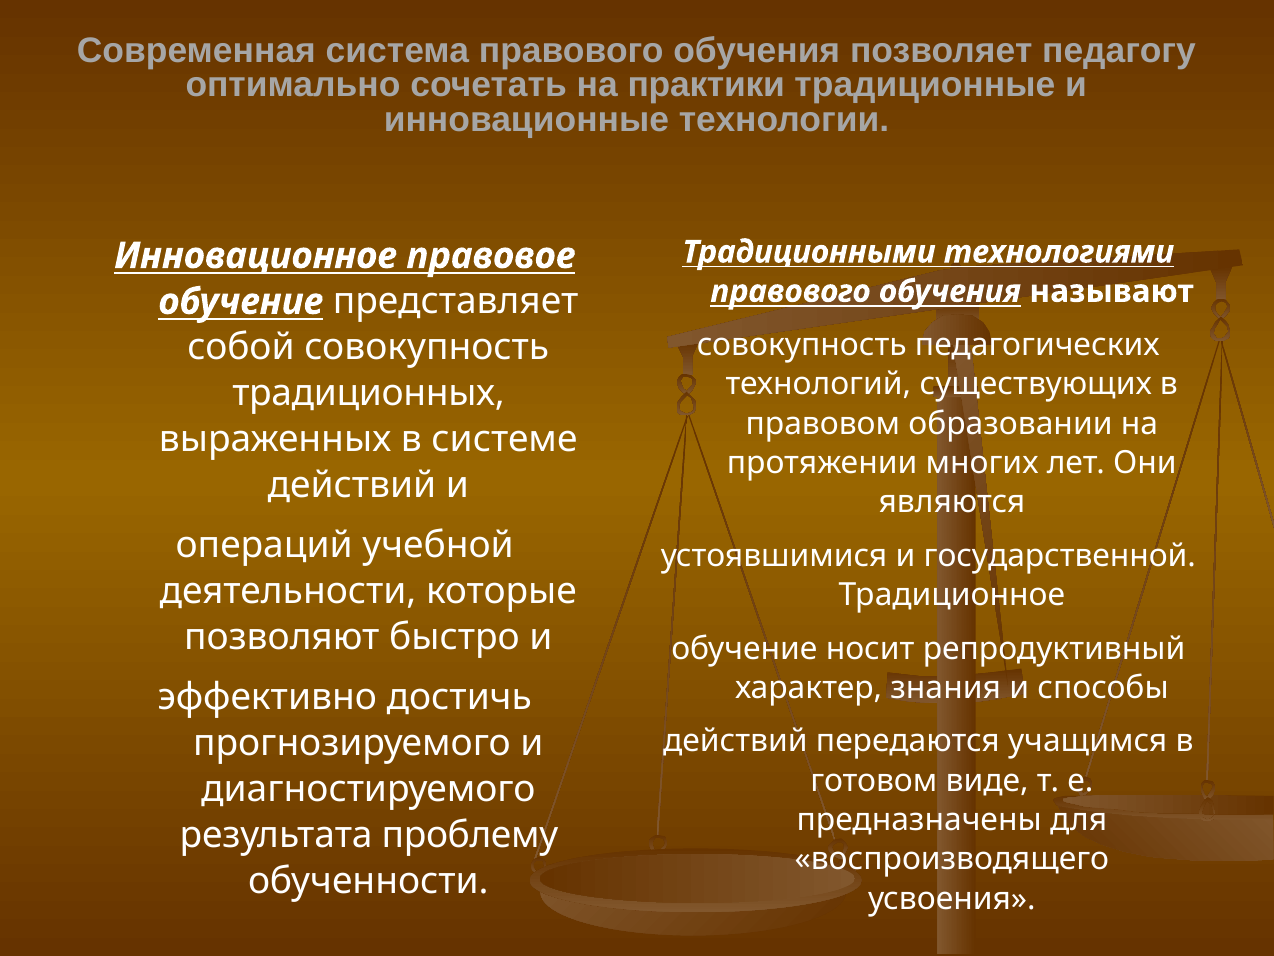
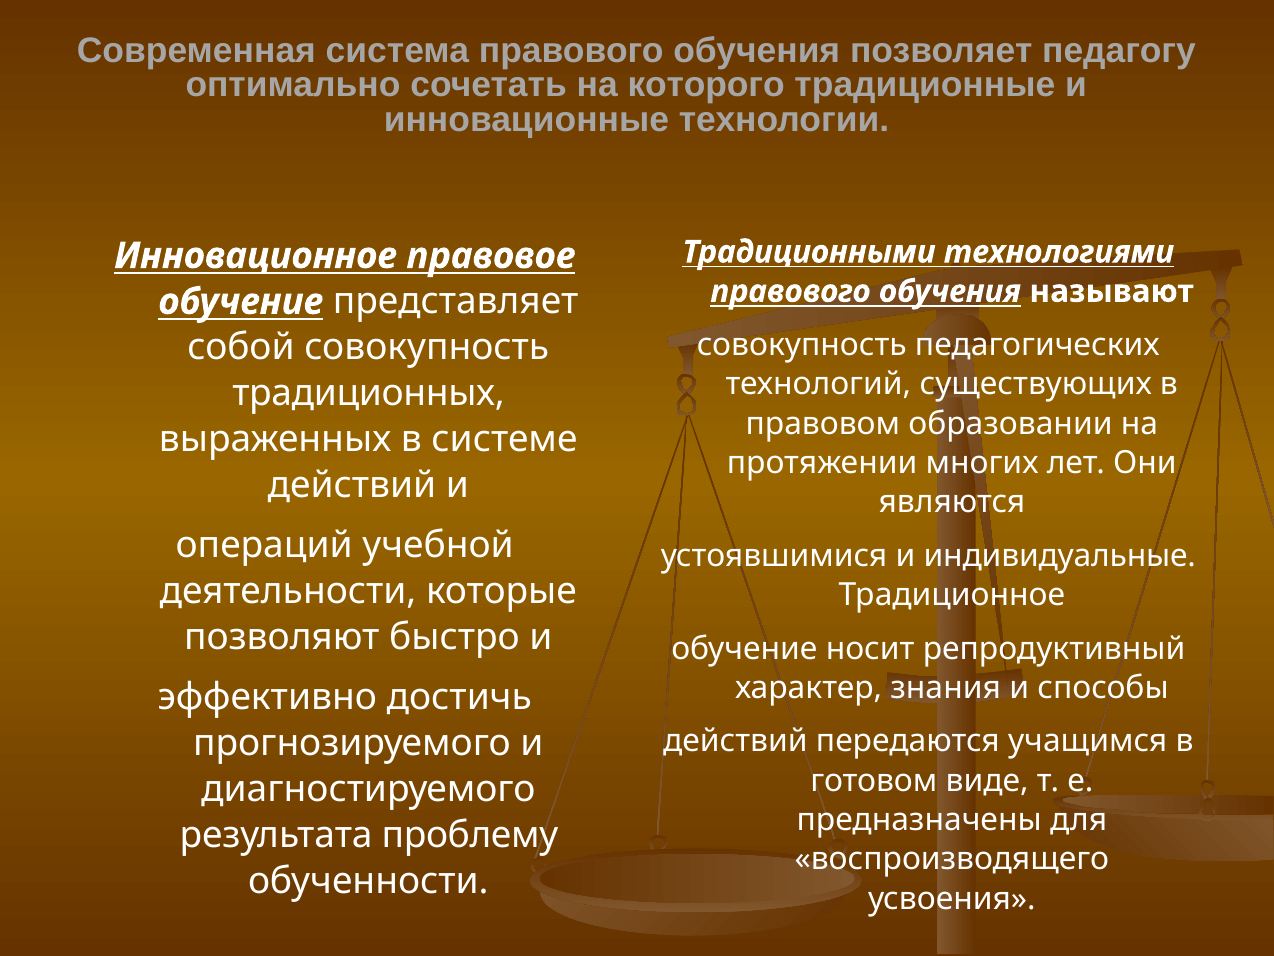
практики: практики -> которого
государственной: государственной -> индивидуальные
